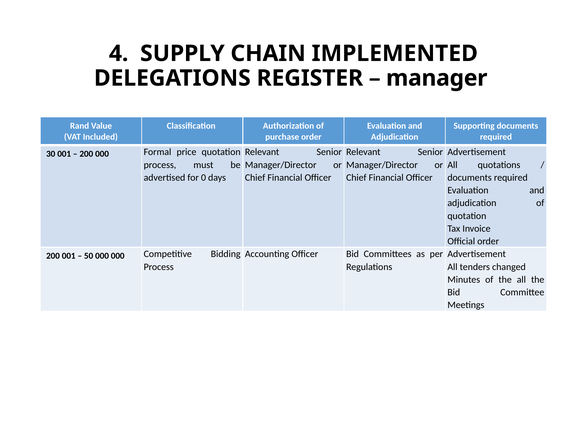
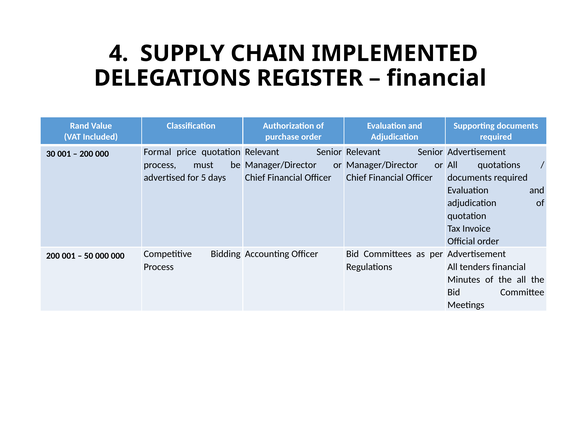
manager at (437, 78): manager -> financial
0: 0 -> 5
tenders changed: changed -> financial
